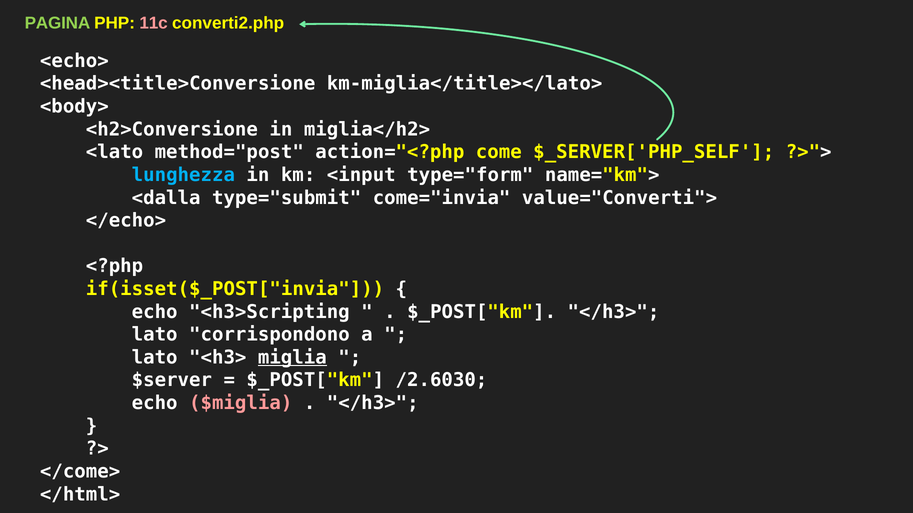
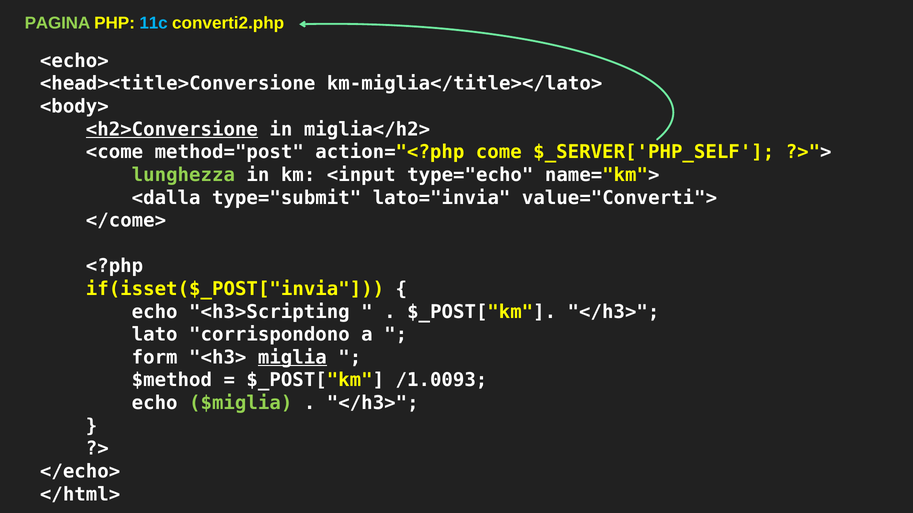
11c colour: pink -> light blue
<h2>Conversione underline: none -> present
<lato: <lato -> <come
lunghezza colour: light blue -> light green
type="form: type="form -> type="echo
come="invia: come="invia -> lato="invia
</echo>: </echo> -> </come>
lato at (155, 358): lato -> form
$server: $server -> $method
/2.6030: /2.6030 -> /1.0093
$miglia colour: pink -> light green
</come>: </come> -> </echo>
